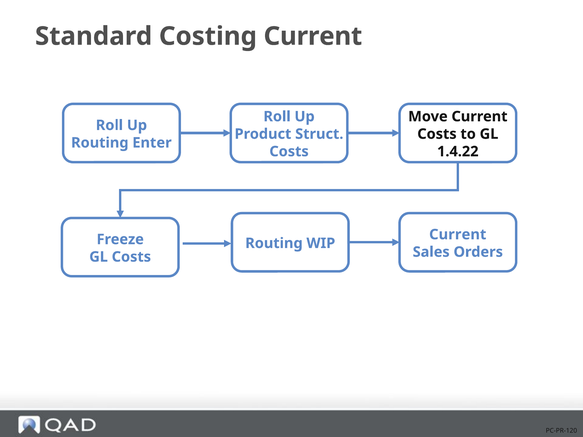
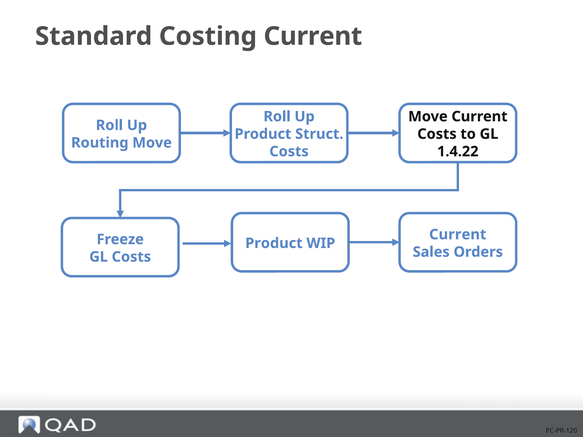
Routing Enter: Enter -> Move
Routing at (274, 243): Routing -> Product
